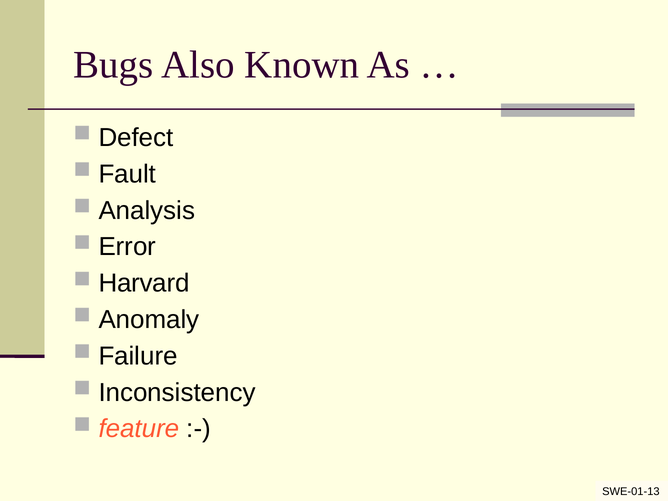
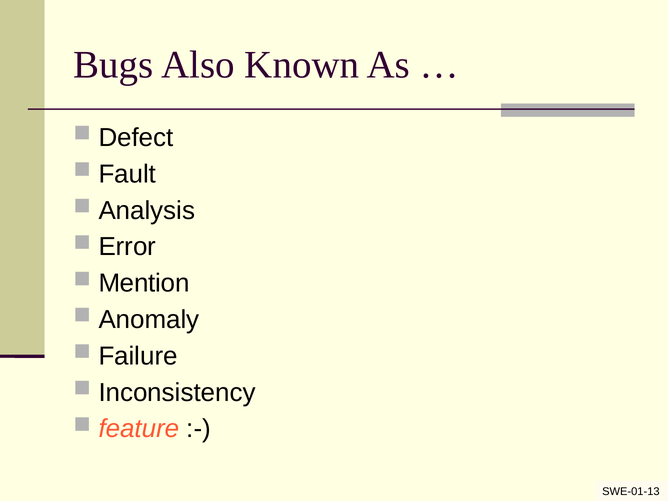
Harvard: Harvard -> Mention
